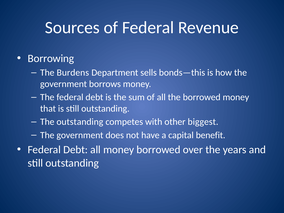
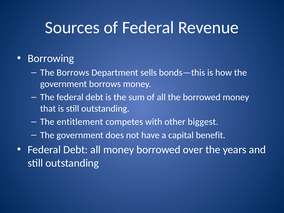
The Burdens: Burdens -> Borrows
The outstanding: outstanding -> entitlement
